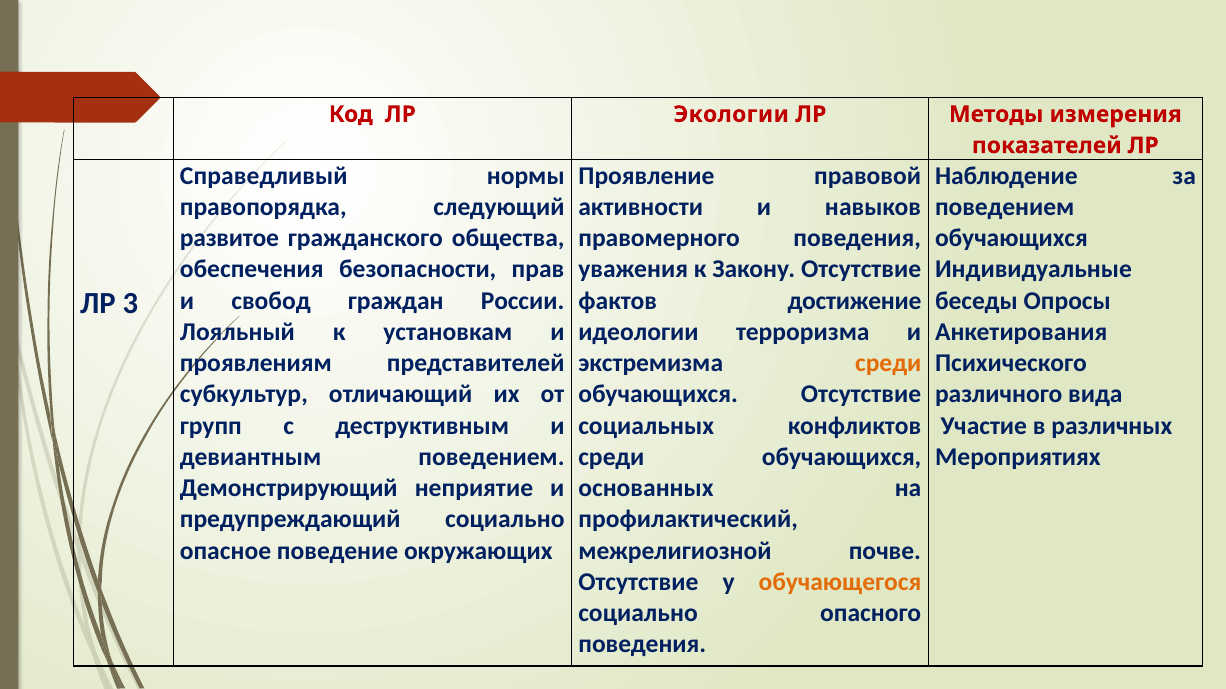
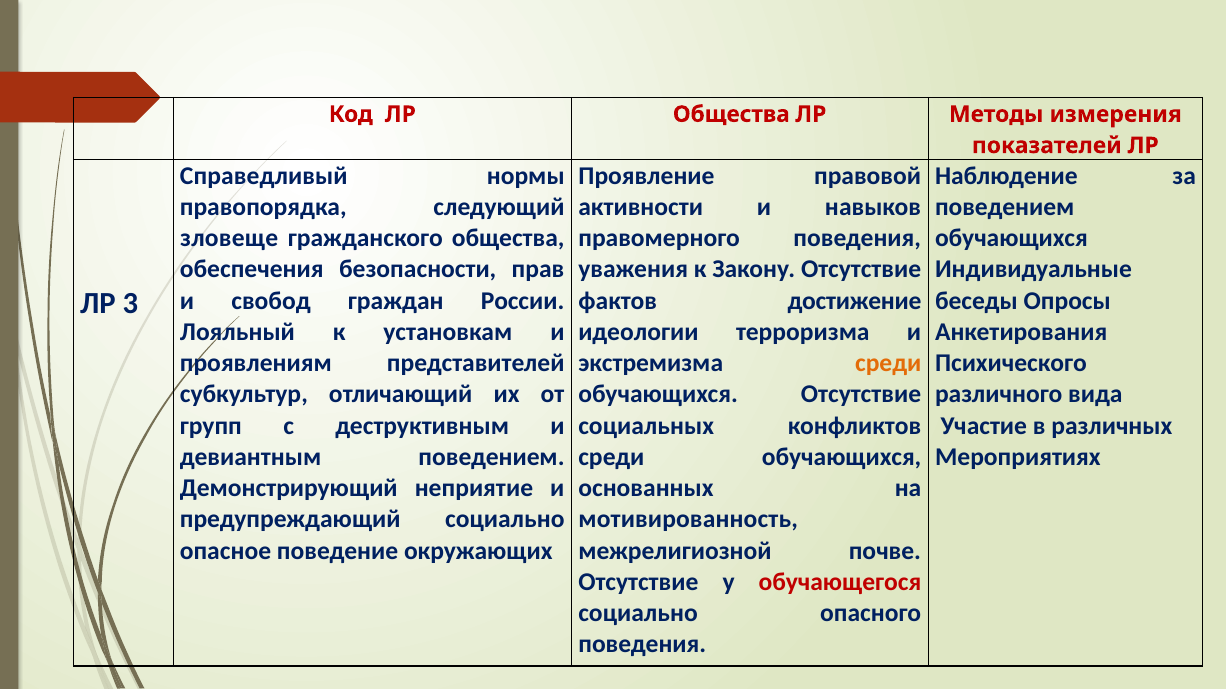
ЛР Экологии: Экологии -> Общества
развитое: развитое -> зловеще
профилактический: профилактический -> мотивированность
обучающегося colour: orange -> red
